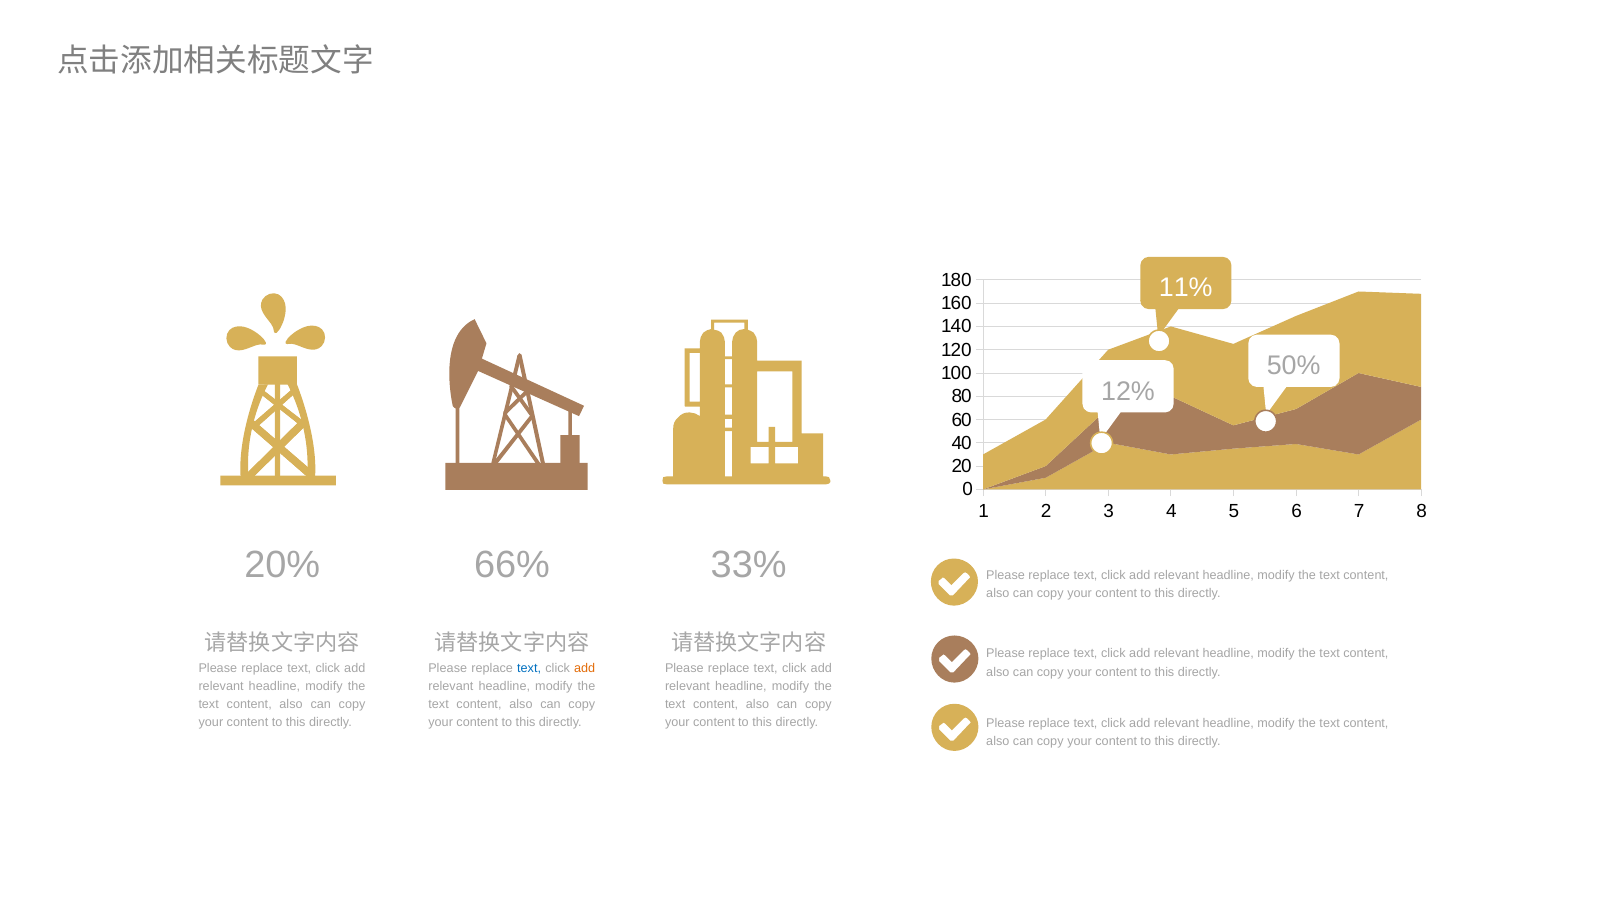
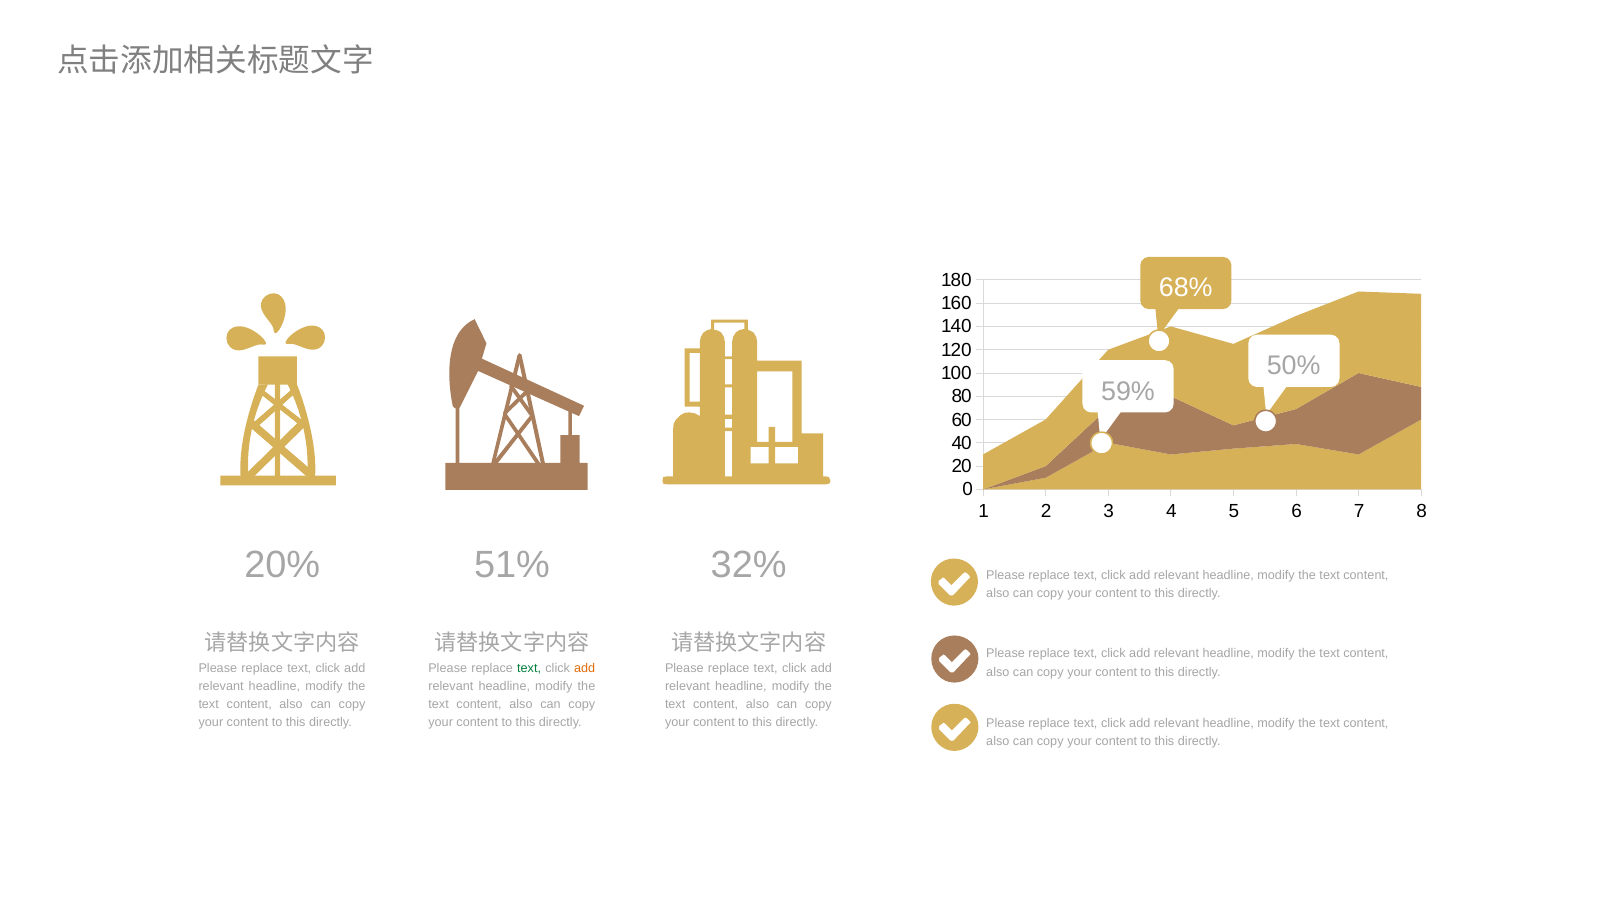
11%: 11% -> 68%
12%: 12% -> 59%
66%: 66% -> 51%
33%: 33% -> 32%
text at (529, 668) colour: blue -> green
